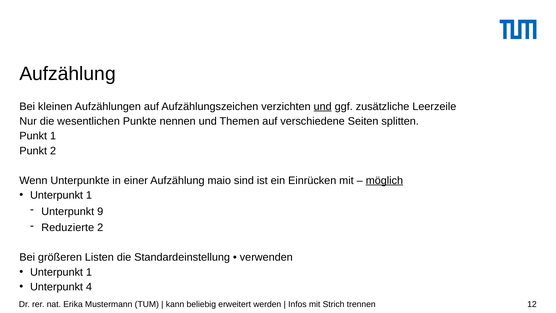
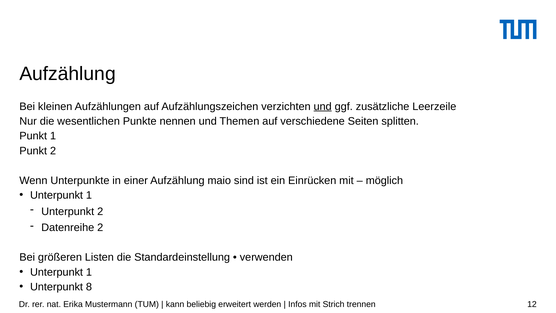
möglich underline: present -> none
Unterpunkt 9: 9 -> 2
Reduzierte: Reduzierte -> Datenreihe
4: 4 -> 8
